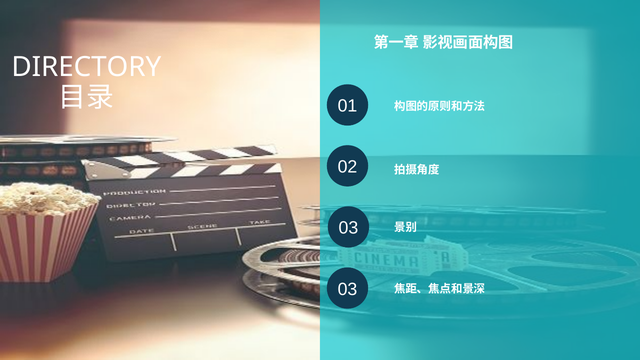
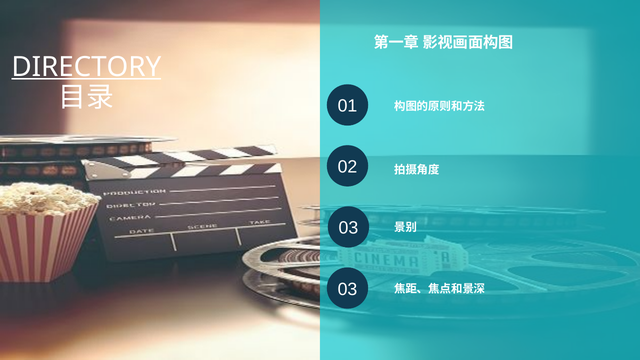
DIRECTORY underline: none -> present
